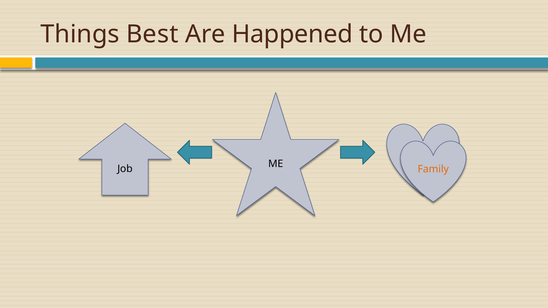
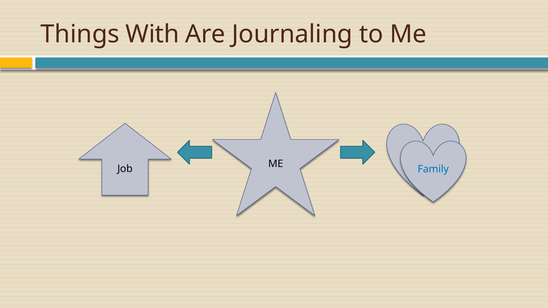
Best: Best -> With
Happened: Happened -> Journaling
Family colour: orange -> blue
